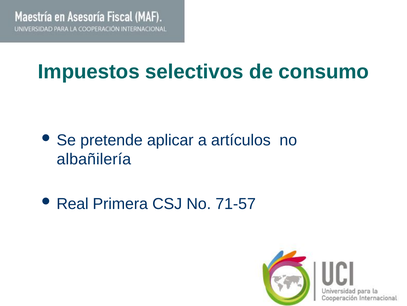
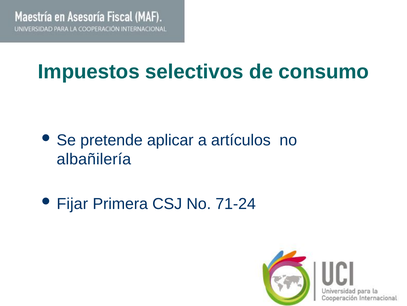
Real: Real -> Fijar
71-57: 71-57 -> 71-24
